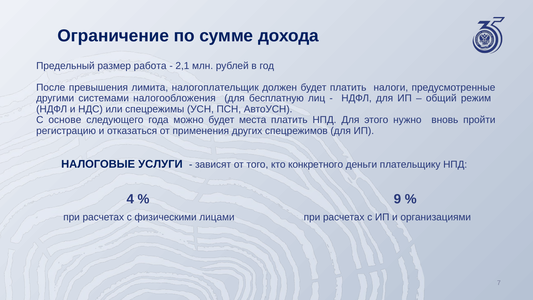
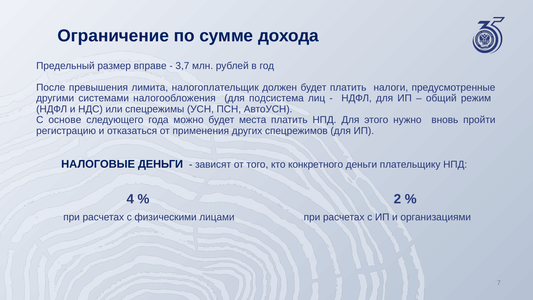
работа: работа -> вправе
2,1: 2,1 -> 3,7
бесплатную: бесплатную -> подсистема
НАЛОГОВЫЕ УСЛУГИ: УСЛУГИ -> ДЕНЬГИ
9: 9 -> 2
